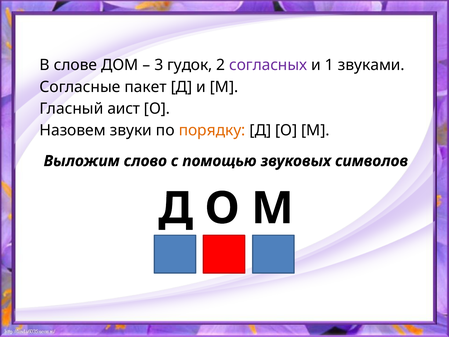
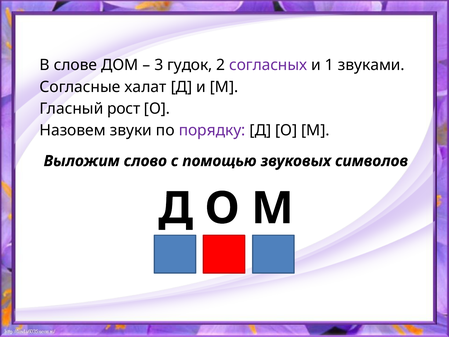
пакет: пакет -> халат
аист: аист -> рост
порядку colour: orange -> purple
